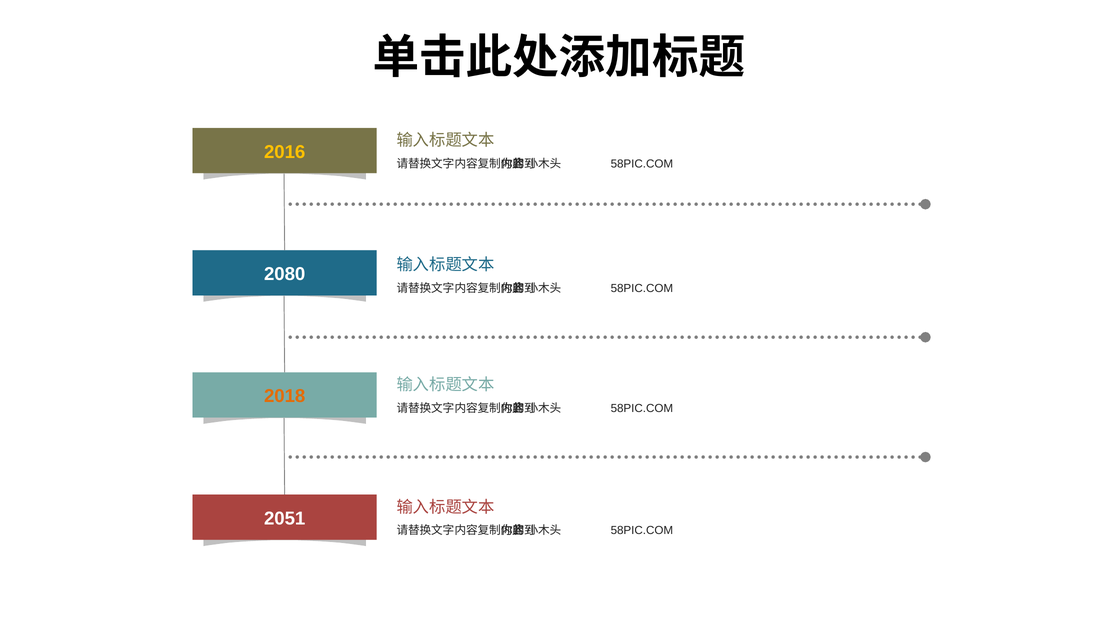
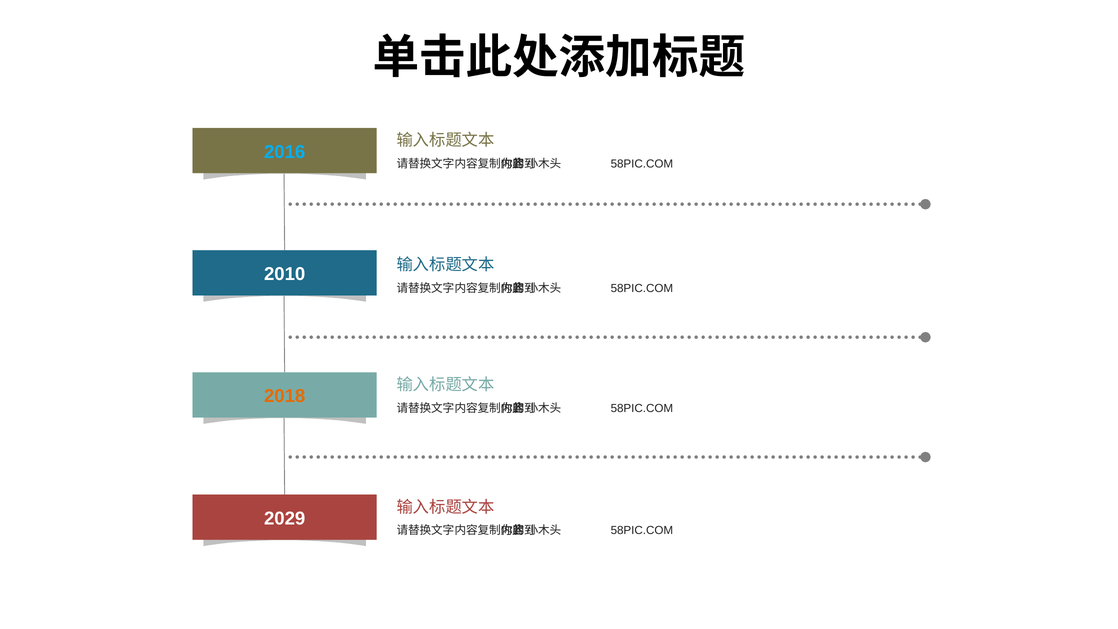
2016 colour: yellow -> light blue
2080: 2080 -> 2010
2051: 2051 -> 2029
